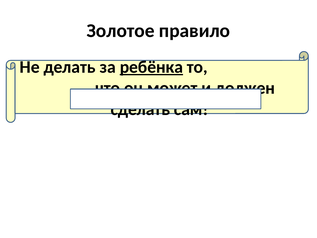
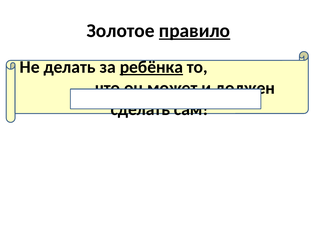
правило underline: none -> present
